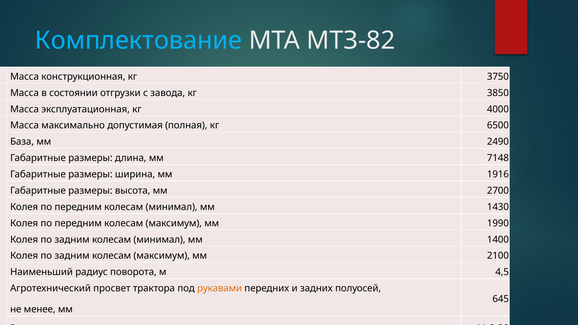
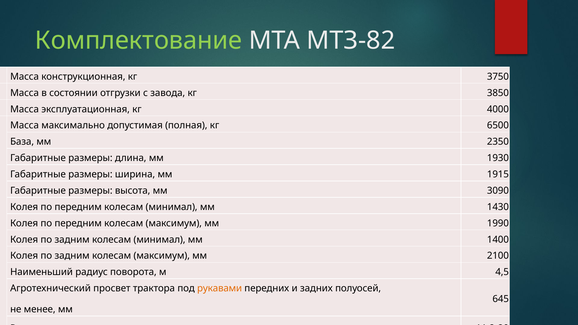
Комплектование colour: light blue -> light green
2490: 2490 -> 2350
7148: 7148 -> 1930
1916: 1916 -> 1915
2700: 2700 -> 3090
